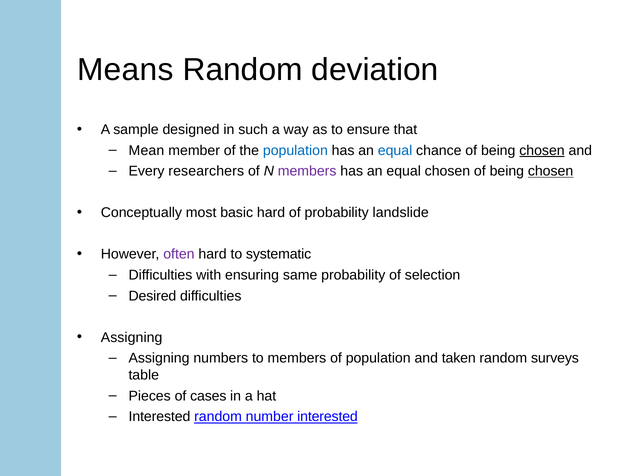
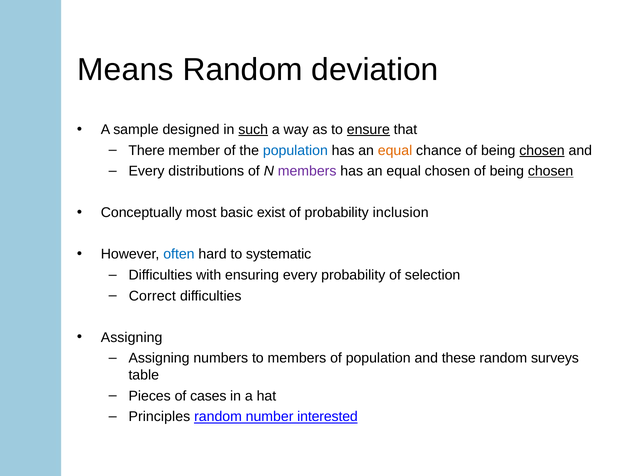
such underline: none -> present
ensure underline: none -> present
Mean: Mean -> There
equal at (395, 150) colour: blue -> orange
researchers: researchers -> distributions
basic hard: hard -> exist
landslide: landslide -> inclusion
often colour: purple -> blue
ensuring same: same -> every
Desired: Desired -> Correct
taken: taken -> these
Interested at (159, 417): Interested -> Principles
